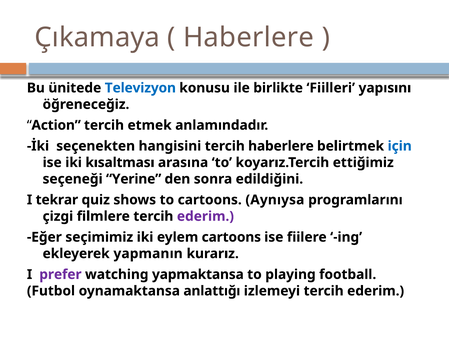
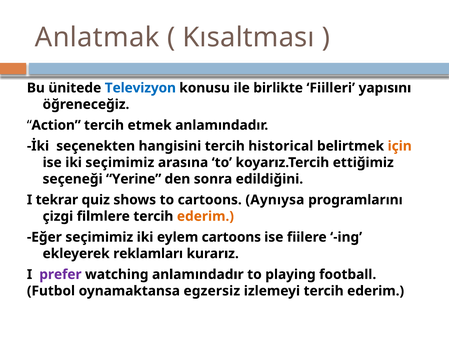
Çıkamaya: Çıkamaya -> Anlatmak
Haberlere at (248, 37): Haberlere -> Kısaltması
tercih haberlere: haberlere -> historical
için colour: blue -> orange
iki kısaltması: kısaltması -> seçimimiz
ederim at (205, 216) colour: purple -> orange
yapmanın: yapmanın -> reklamları
watching yapmaktansa: yapmaktansa -> anlamındadır
anlattığı: anlattığı -> egzersiz
